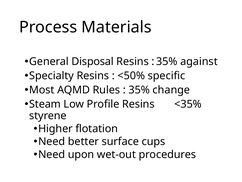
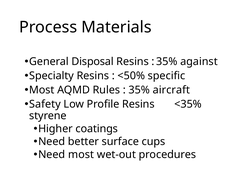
change: change -> aircraft
Steam: Steam -> Safety
flotation: flotation -> coatings
Need upon: upon -> most
